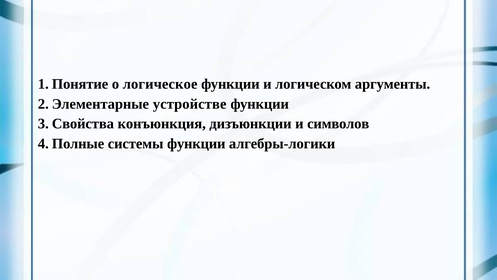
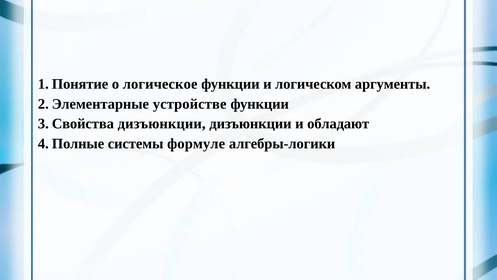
конъюнкция at (162, 124): конъюнкция -> дизъюнкции
символов: символов -> обладают
системы функции: функции -> формуле
